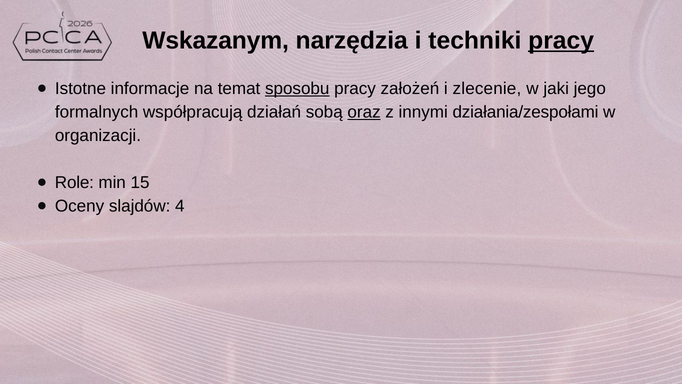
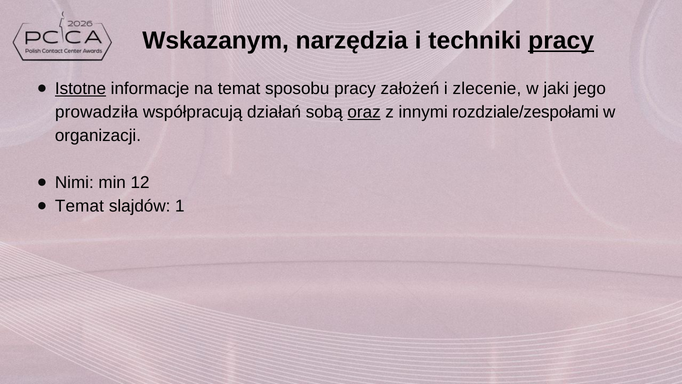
Istotne underline: none -> present
sposobu underline: present -> none
formalnych: formalnych -> prowadziła
działania/zespołami: działania/zespołami -> rozdziale/zespołami
Role: Role -> Nimi
15: 15 -> 12
Oceny at (80, 206): Oceny -> Temat
4: 4 -> 1
